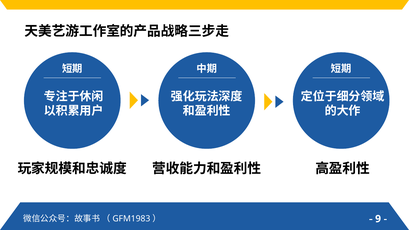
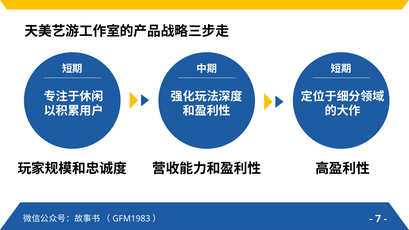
9: 9 -> 7
